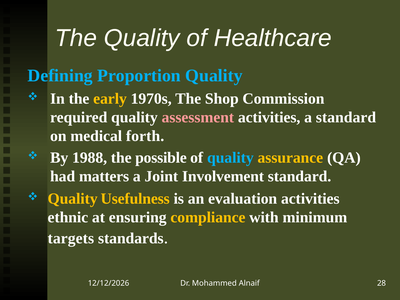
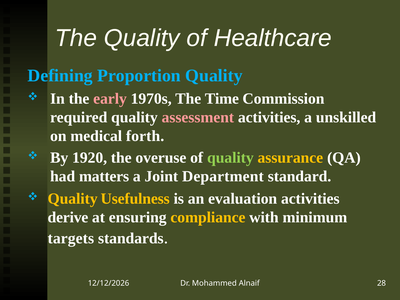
early colour: yellow -> pink
Shop: Shop -> Time
a standard: standard -> unskilled
1988: 1988 -> 1920
possible: possible -> overuse
quality at (230, 158) colour: light blue -> light green
Involvement: Involvement -> Department
ethnic: ethnic -> derive
